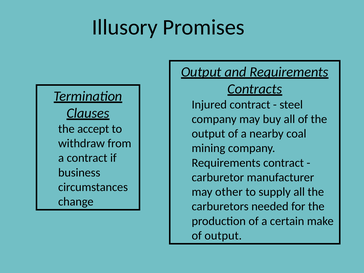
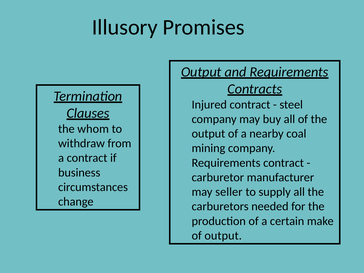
accept: accept -> whom
other: other -> seller
